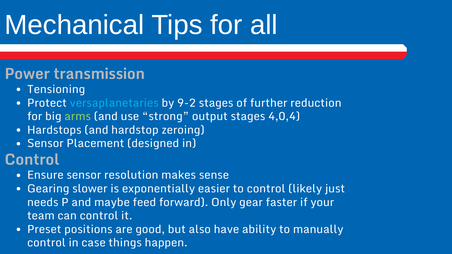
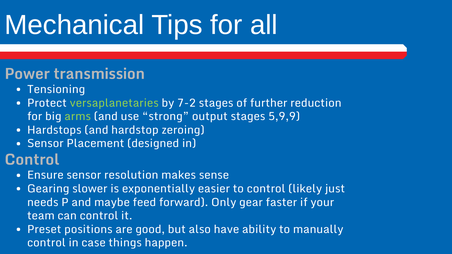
versaplanetaries colour: light blue -> light green
9-2: 9-2 -> 7-2
4,0,4: 4,0,4 -> 5,9,9
